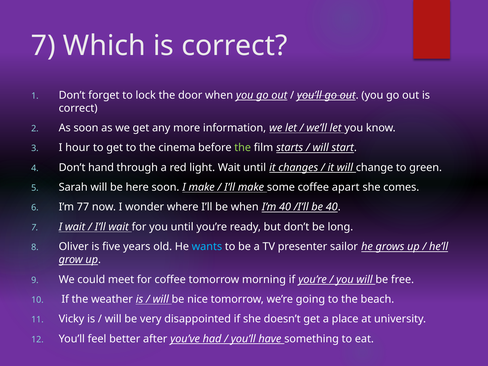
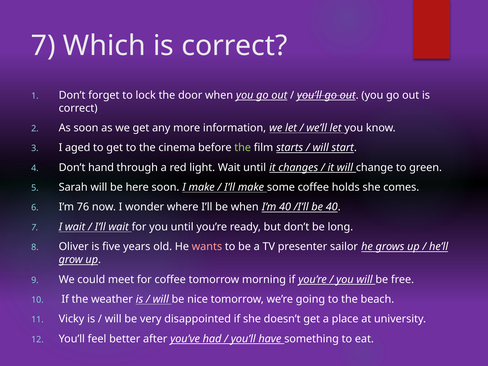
hour: hour -> aged
apart: apart -> holds
77: 77 -> 76
wants colour: light blue -> pink
